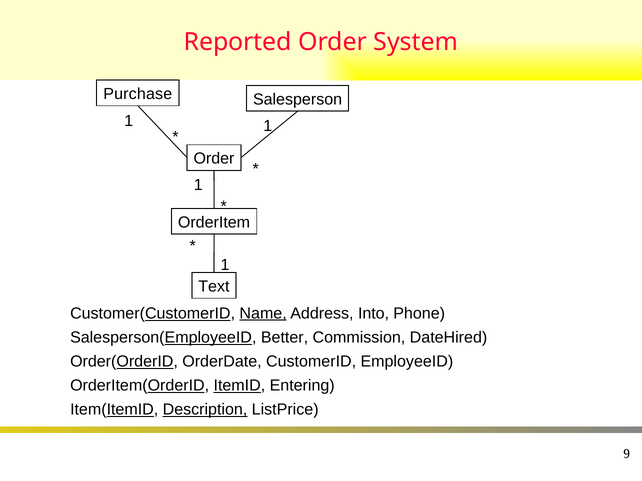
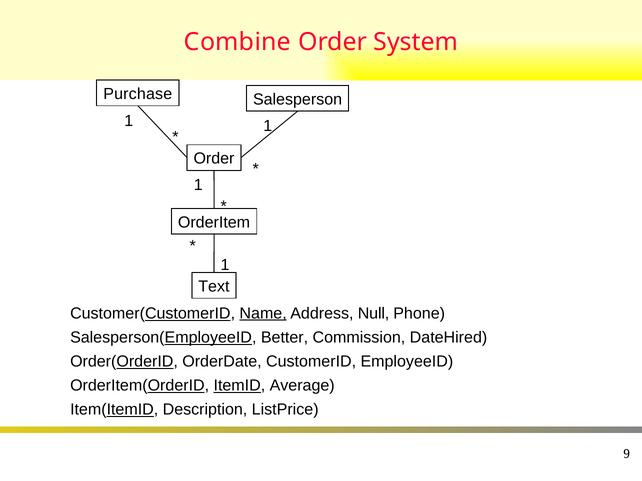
Reported: Reported -> Combine
Into: Into -> Null
Entering: Entering -> Average
Description underline: present -> none
